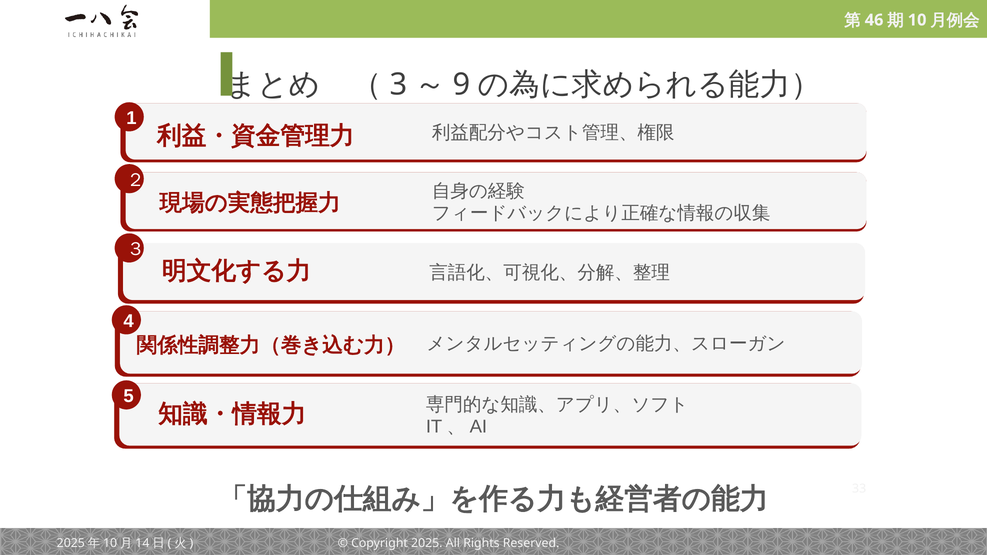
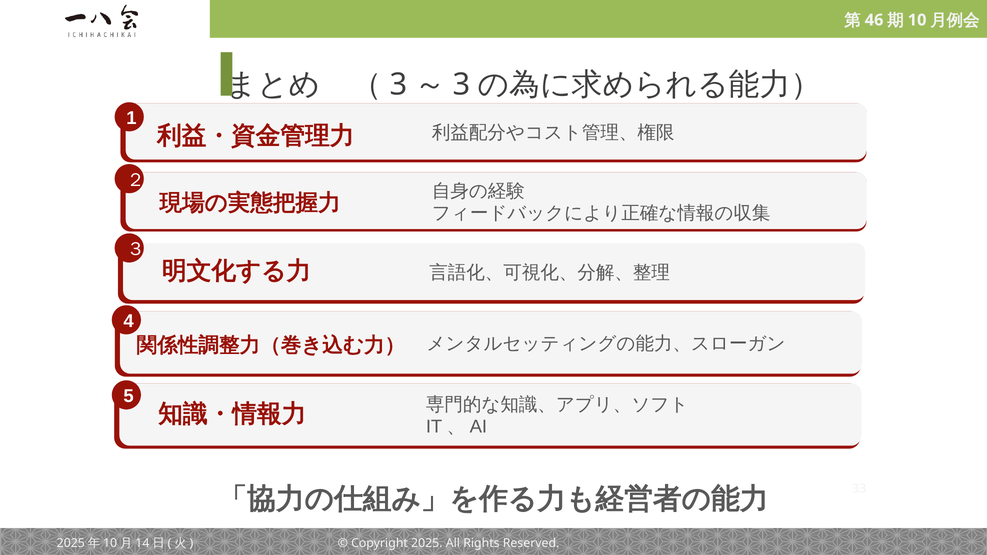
9 at (462, 85): 9 -> 3
